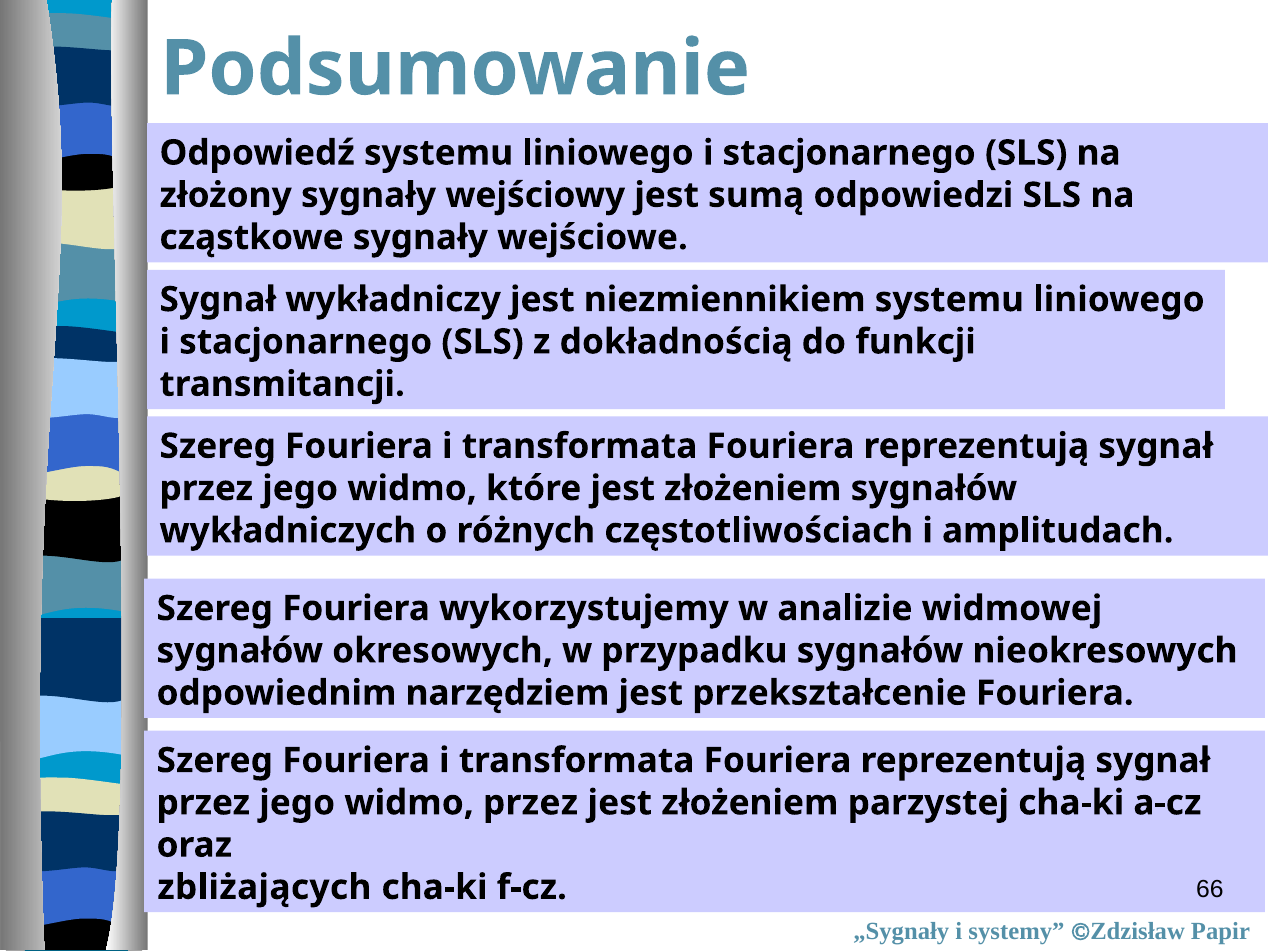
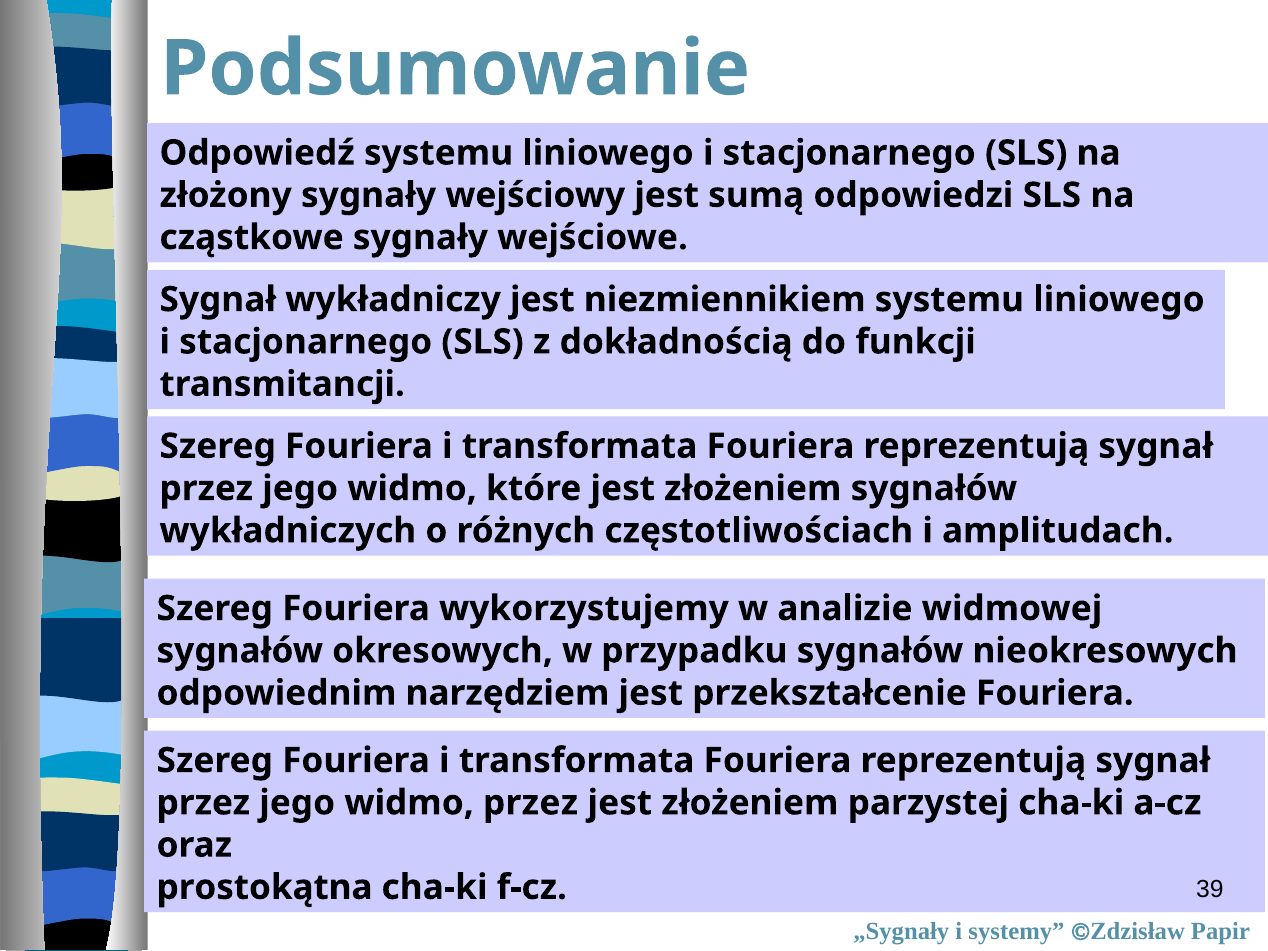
zbliżających: zbliżających -> prostokątna
66: 66 -> 39
